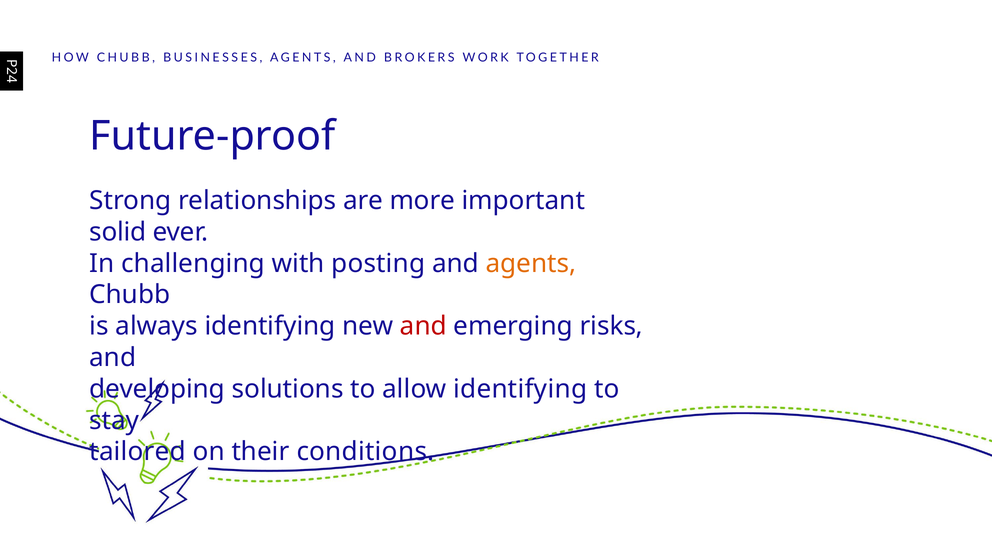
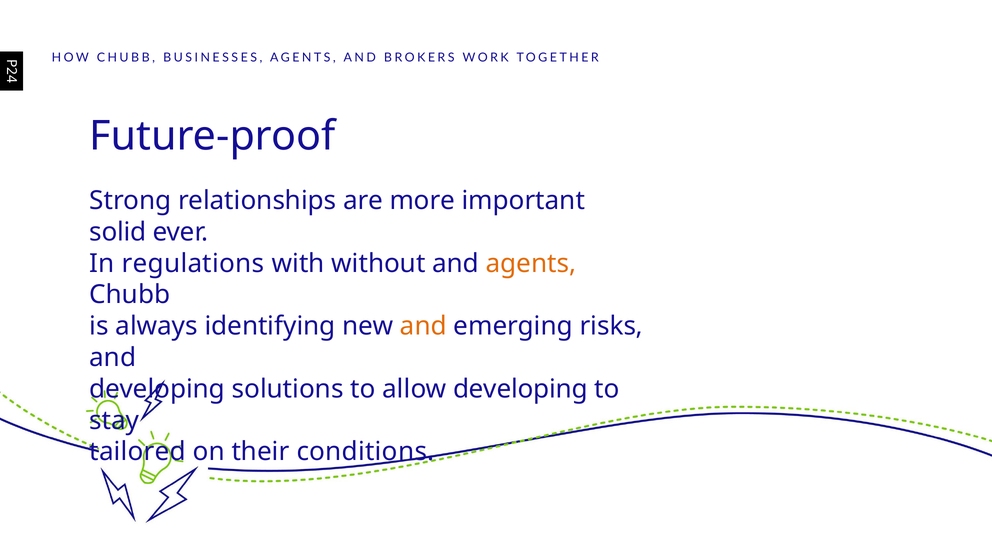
challenging: challenging -> regulations
posting: posting -> without
and at (423, 326) colour: red -> orange
allow identifying: identifying -> developing
